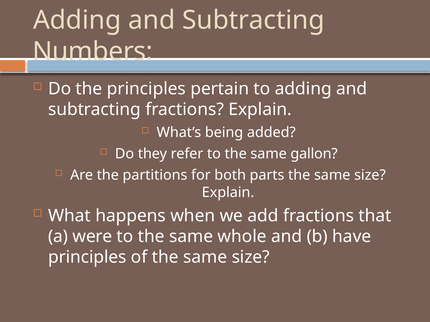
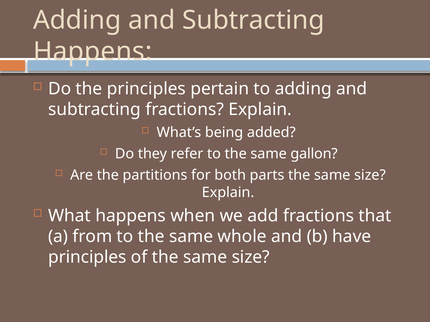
Numbers at (93, 52): Numbers -> Happens
were: were -> from
